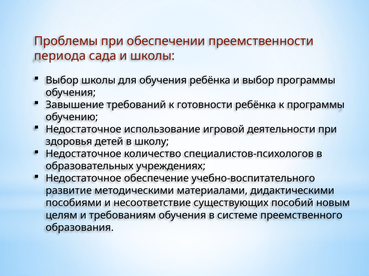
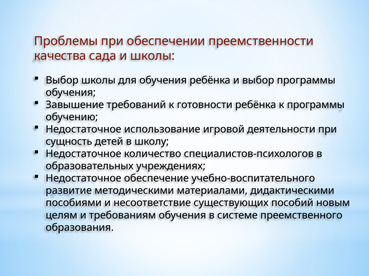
периода: периода -> качества
здоровья: здоровья -> сущность
